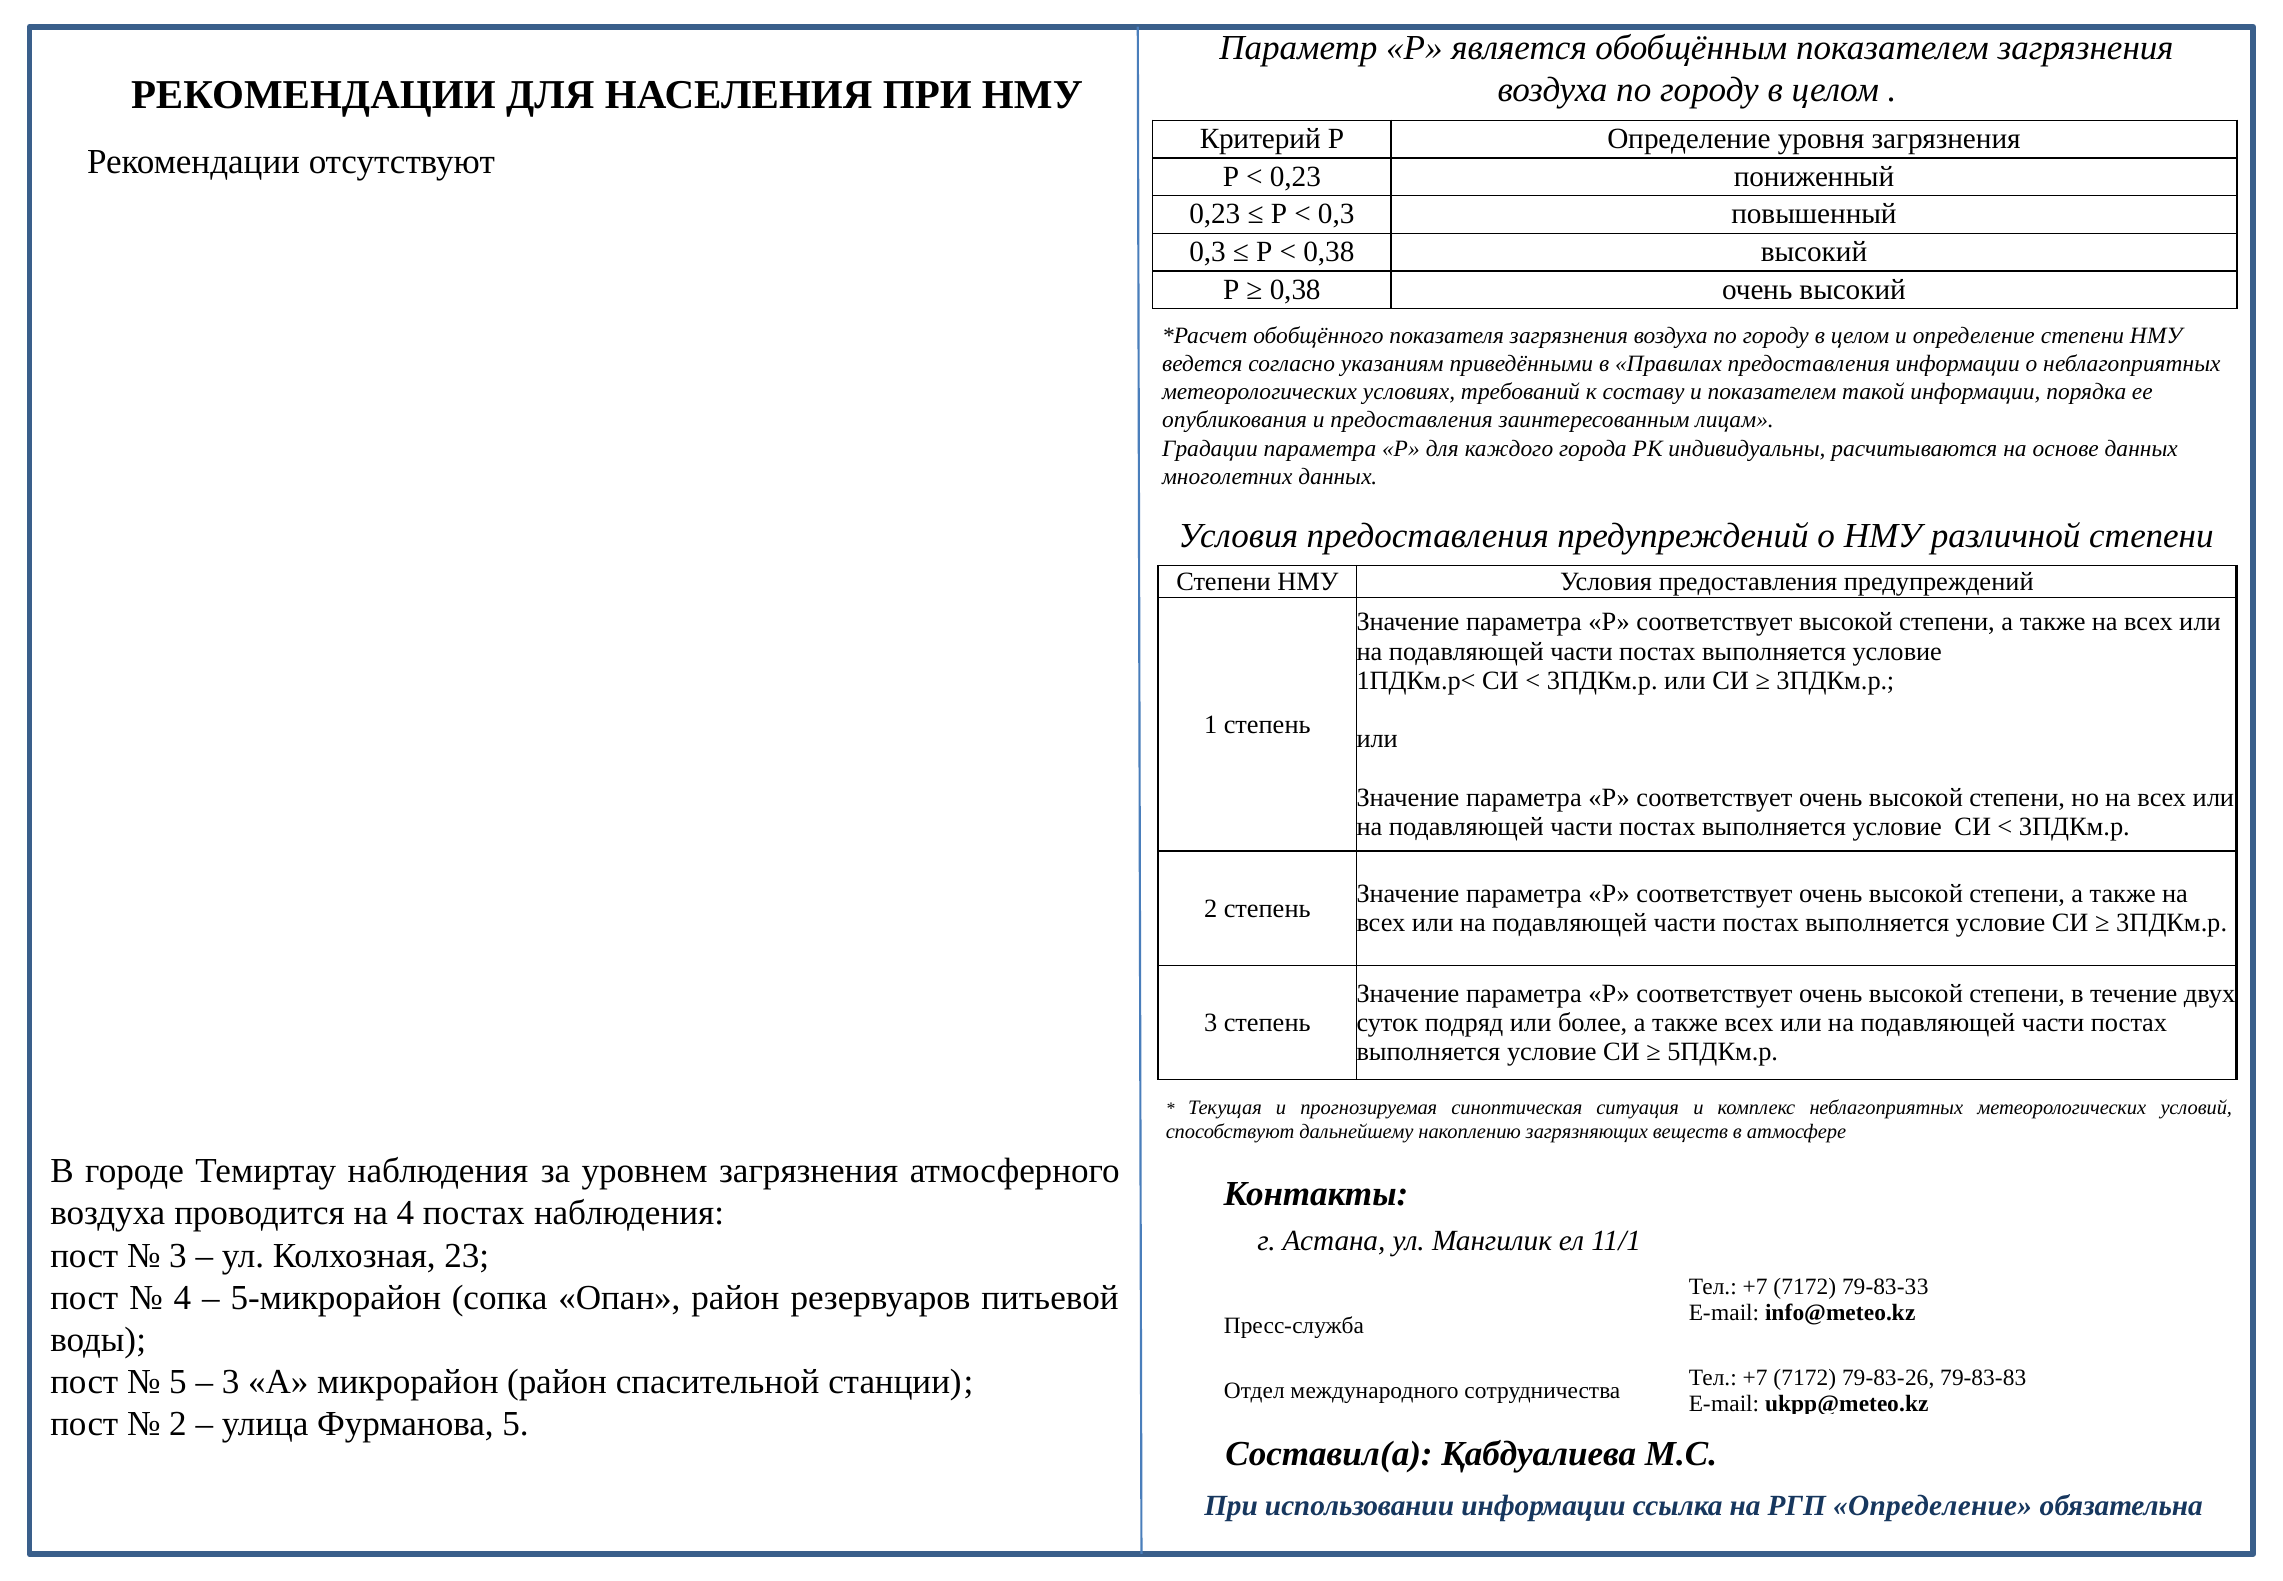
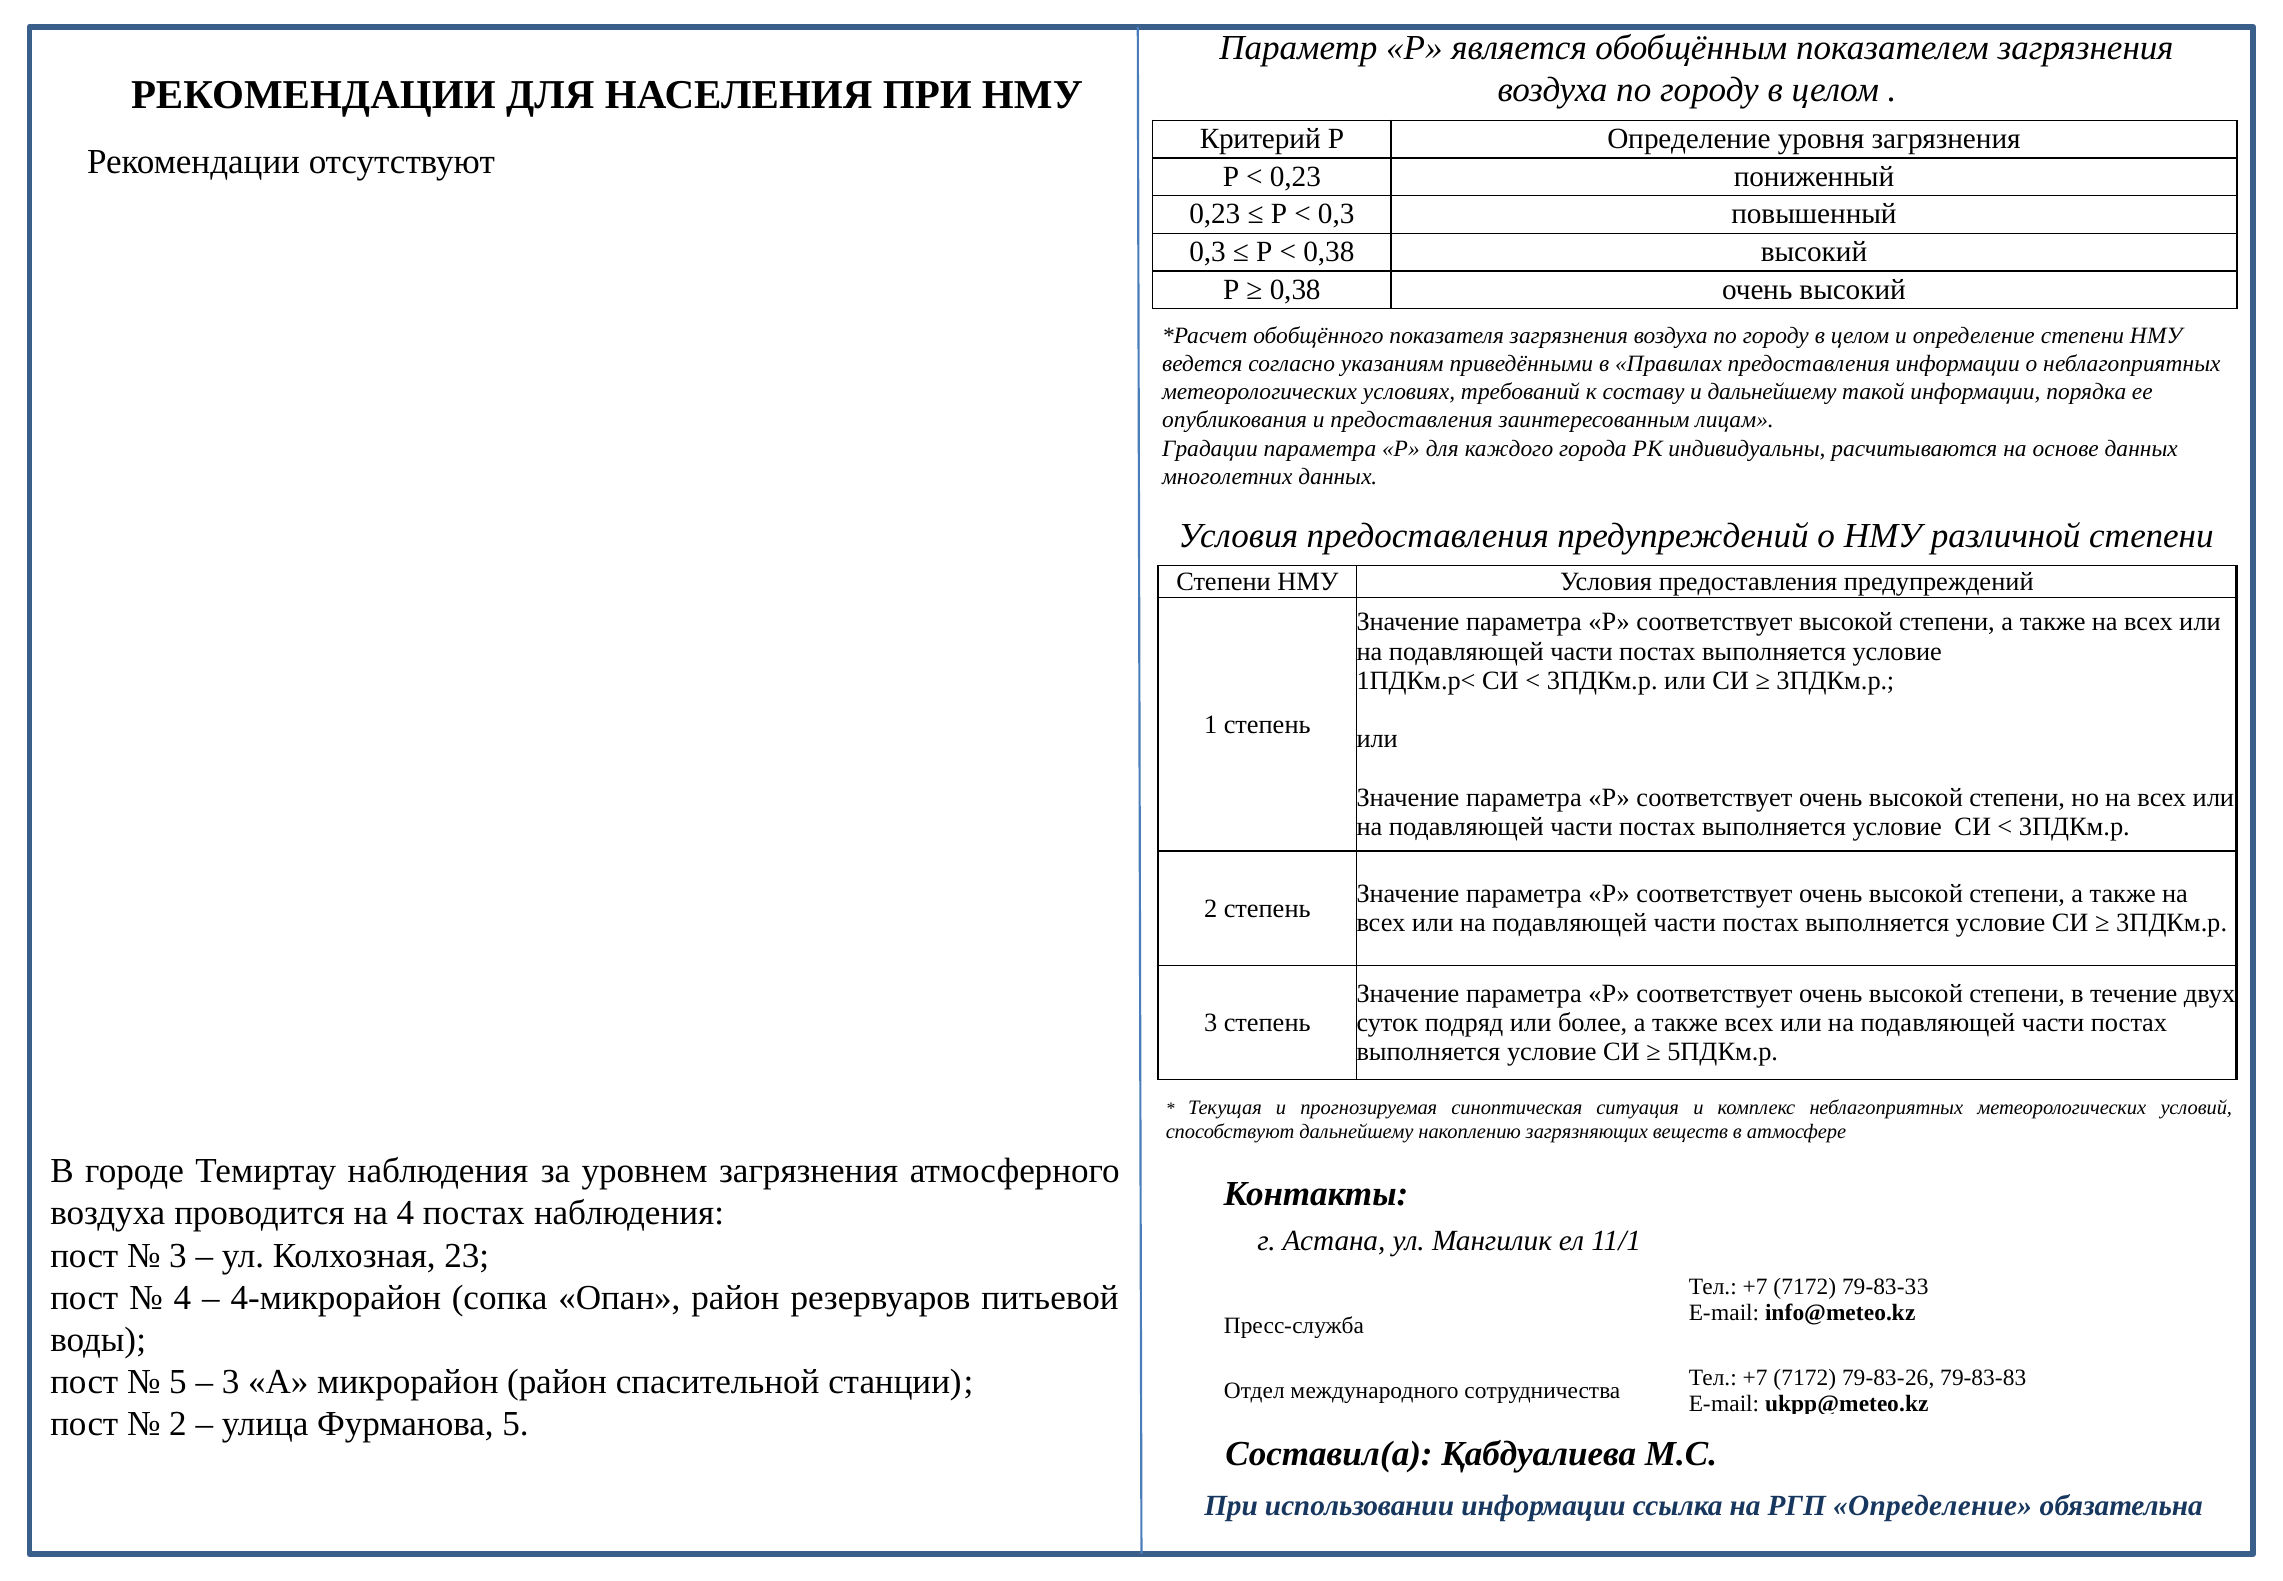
и показателем: показателем -> дальнейшему
5-микрорайон: 5-микрорайон -> 4-микрорайон
